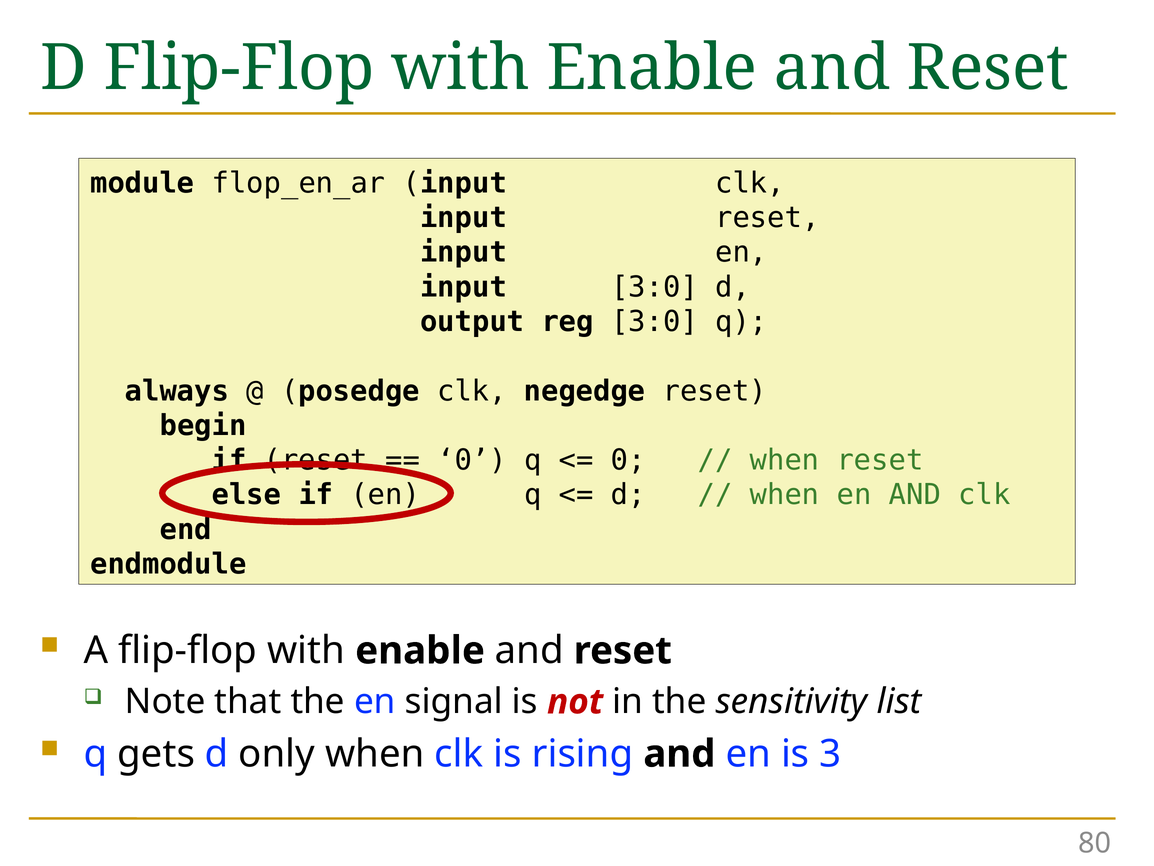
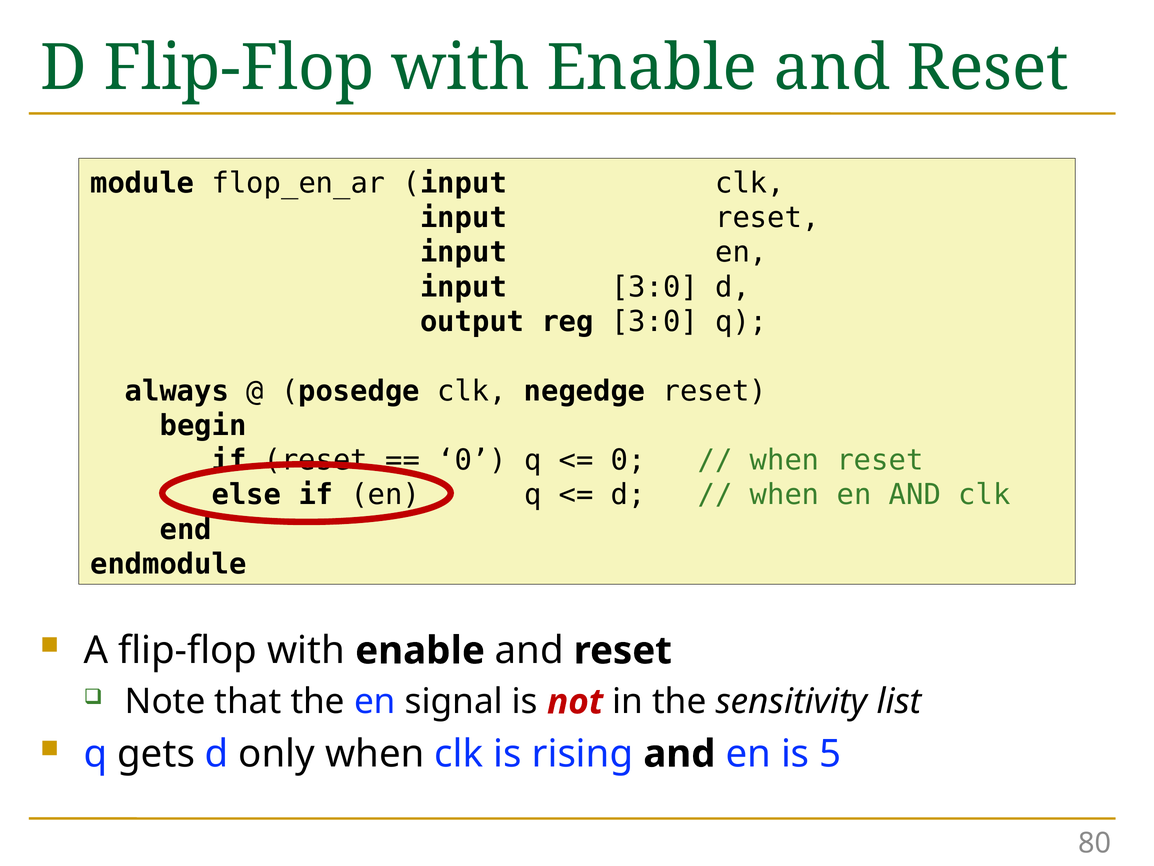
3: 3 -> 5
